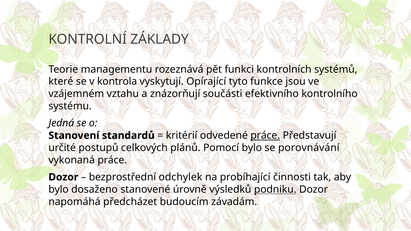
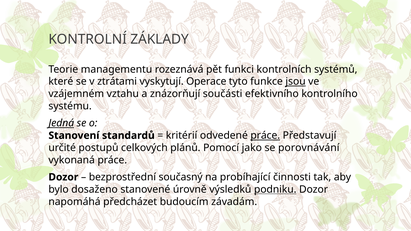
kontrola: kontrola -> ztrátami
Opírající: Opírající -> Operace
jsou underline: none -> present
Jedná underline: none -> present
Pomocí bylo: bylo -> jako
odchylek: odchylek -> současný
